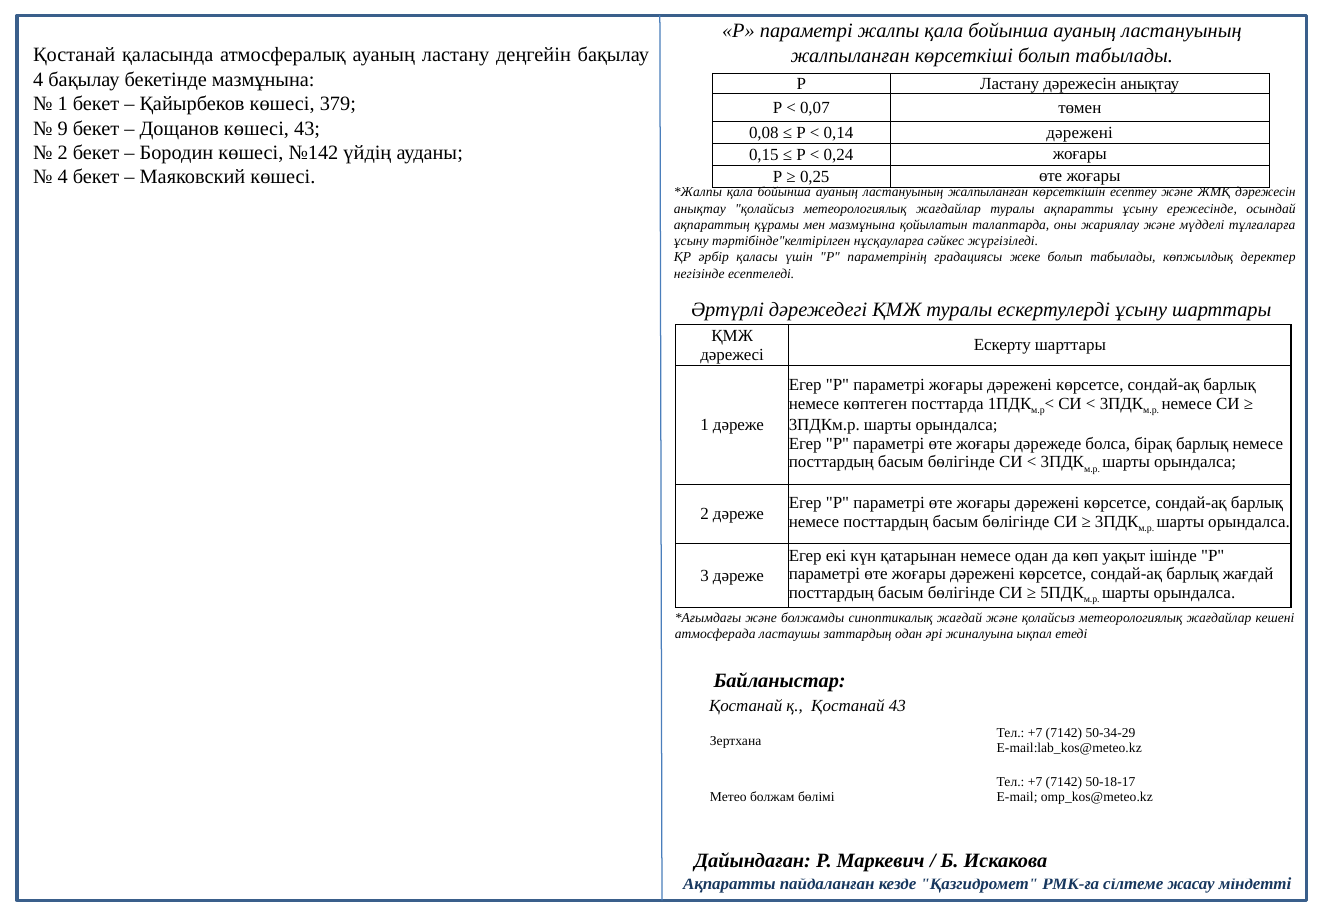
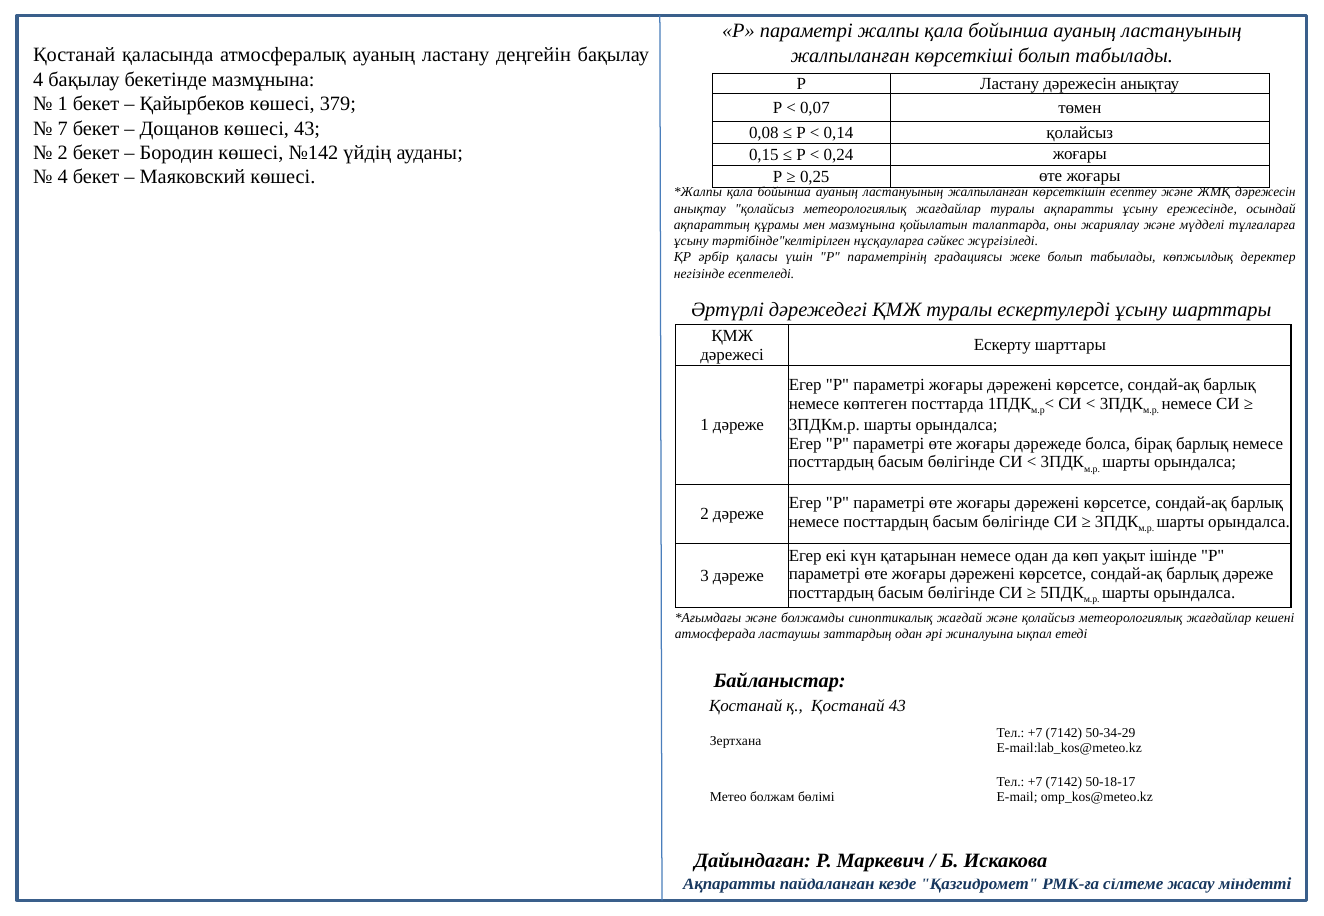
9: 9 -> 7
0,14 дәрежені: дәрежені -> қолайсыз
барлық жағдай: жағдай -> дәреже
